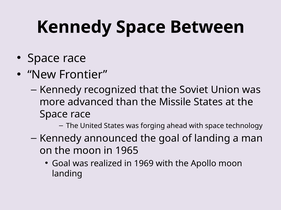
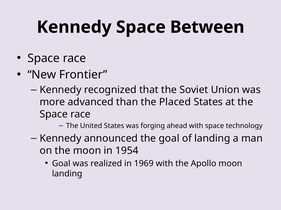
Missile: Missile -> Placed
1965: 1965 -> 1954
